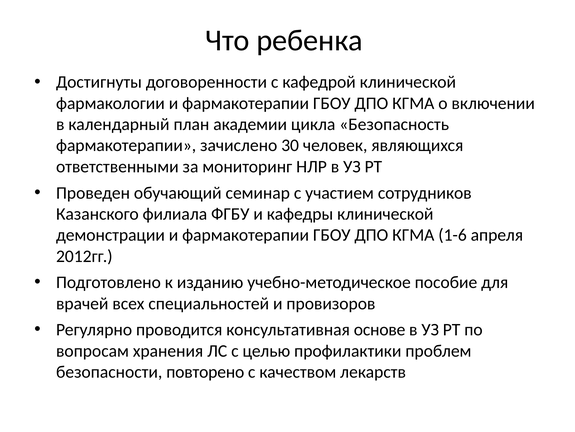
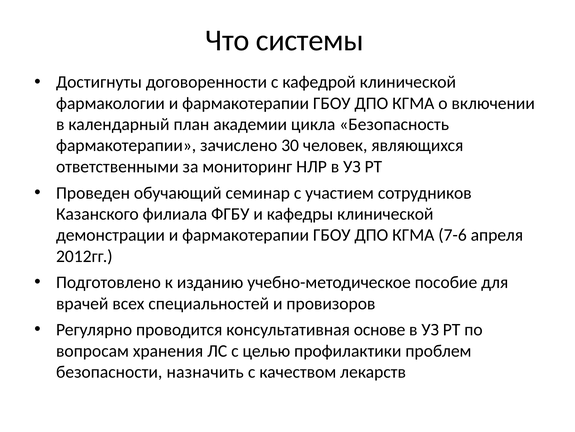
ребенка: ребенка -> системы
1-6: 1-6 -> 7-6
повторено: повторено -> назначить
